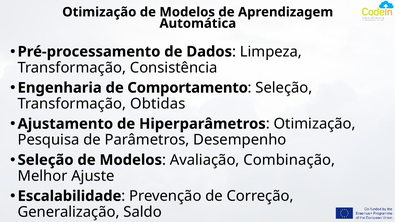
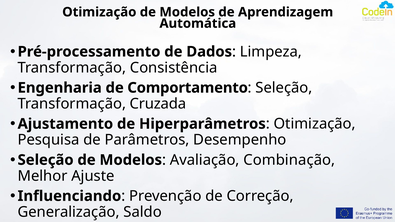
Transformação Obtidas: Obtidas -> Cruzada
Escalabilidade: Escalabilidade -> Influenciando
